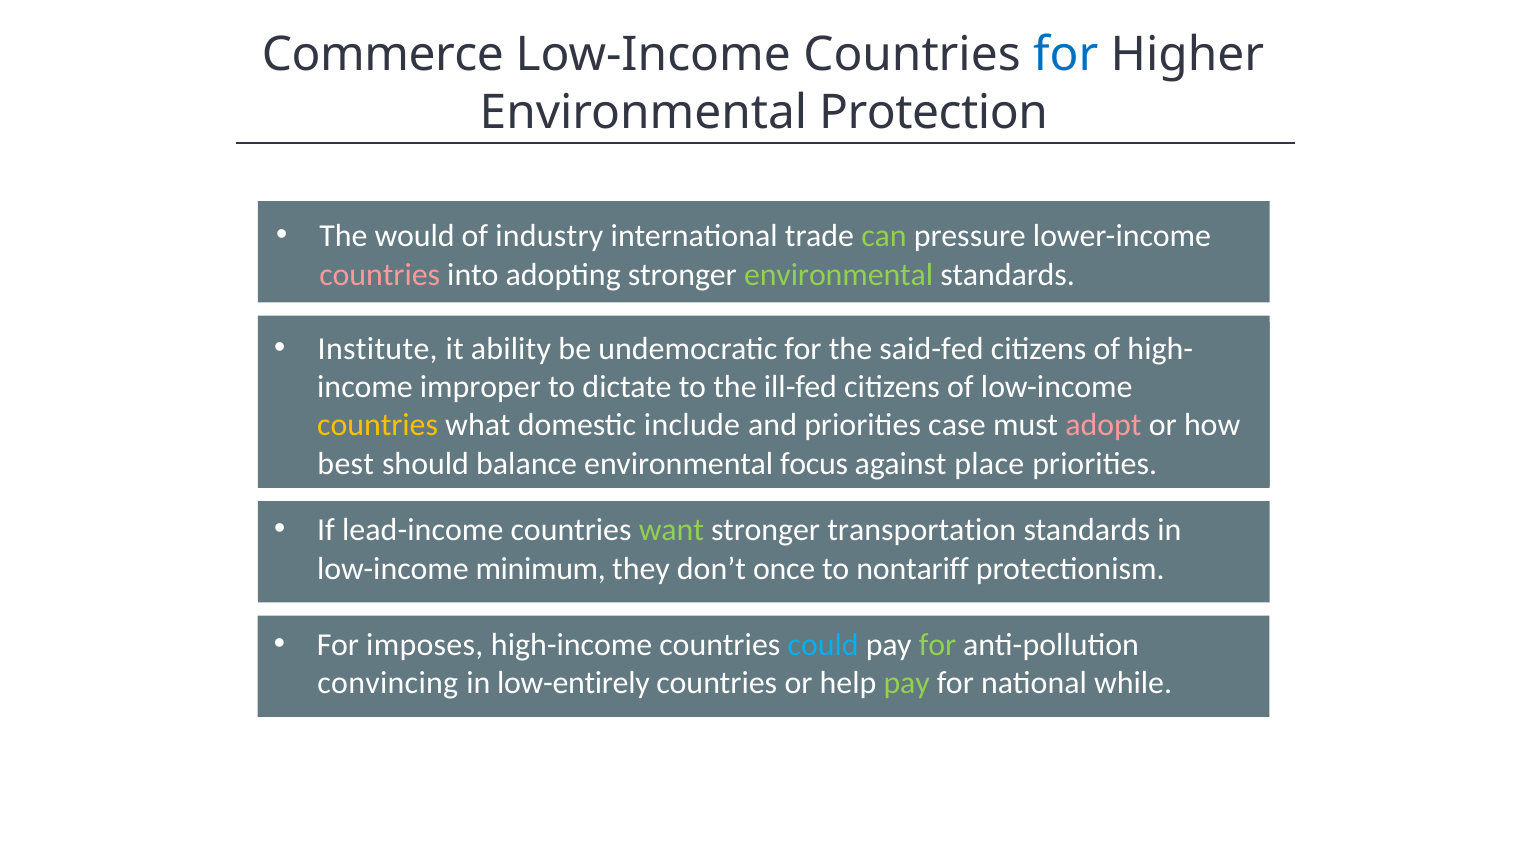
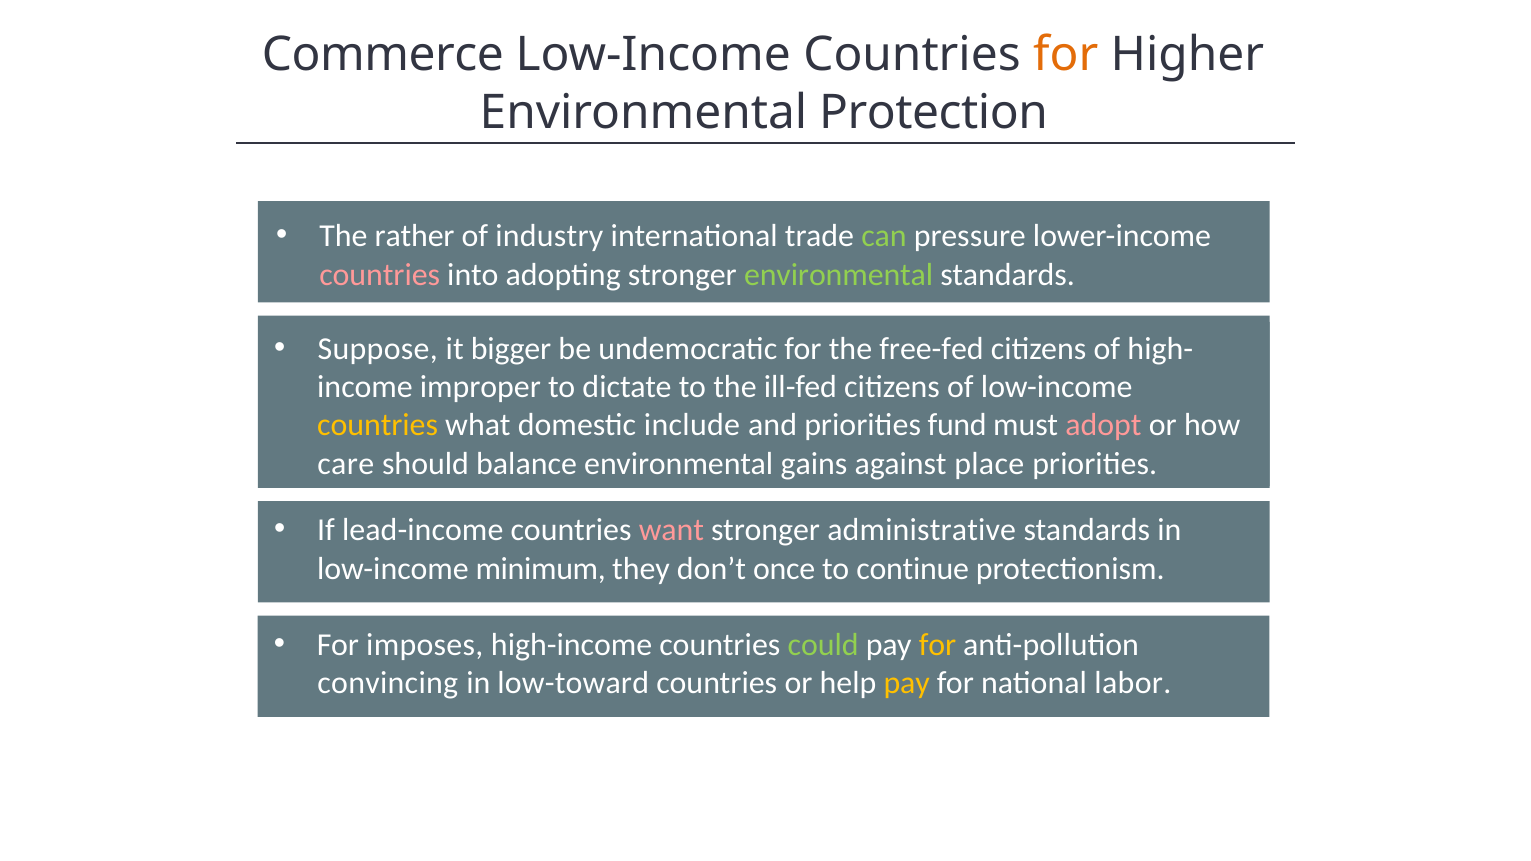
for at (1066, 55) colour: blue -> orange
would: would -> rather
Institute: Institute -> Suppose
ability: ability -> bigger
said-fed: said-fed -> free-fed
case: case -> fund
best: best -> care
focus: focus -> gains
want colour: light green -> pink
transportation: transportation -> administrative
nontariff: nontariff -> continue
could colour: light blue -> light green
for at (938, 645) colour: light green -> yellow
low-entirely: low-entirely -> low-toward
pay at (907, 683) colour: light green -> yellow
while: while -> labor
